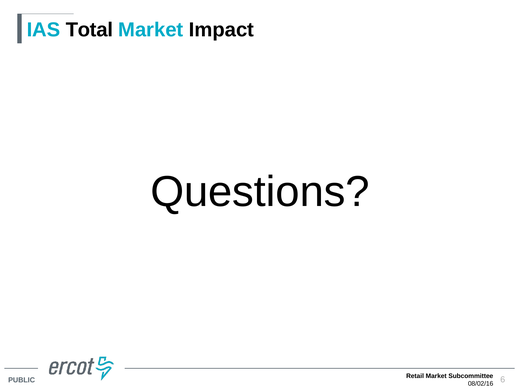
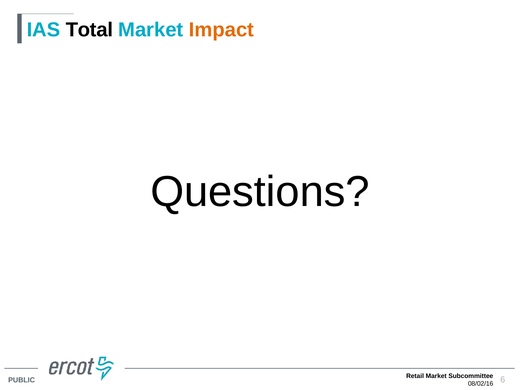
Impact colour: black -> orange
